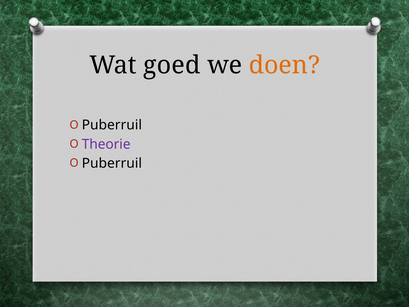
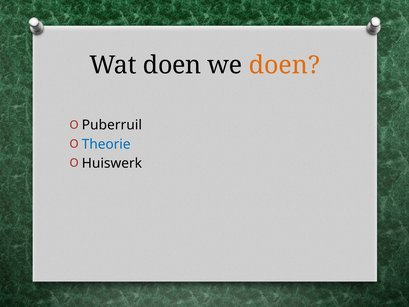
Wat goed: goed -> doen
Theorie colour: purple -> blue
Puberruil at (112, 163): Puberruil -> Huiswerk
